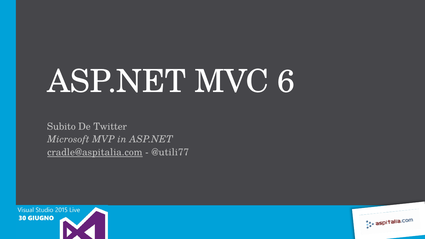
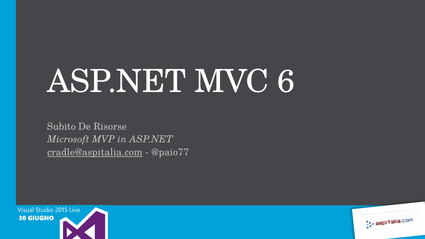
Twitter: Twitter -> Risorse
@utili77: @utili77 -> @paio77
